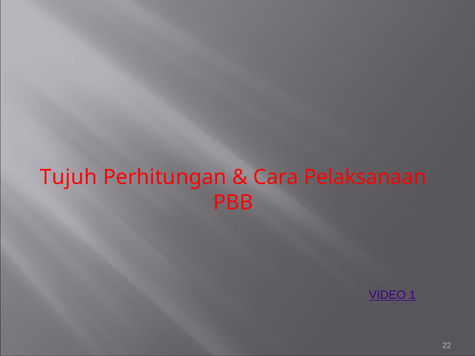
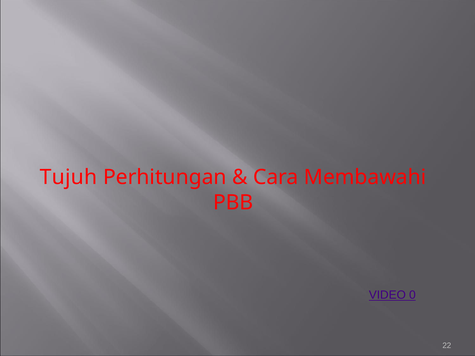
Pelaksanaan: Pelaksanaan -> Membawahi
1: 1 -> 0
